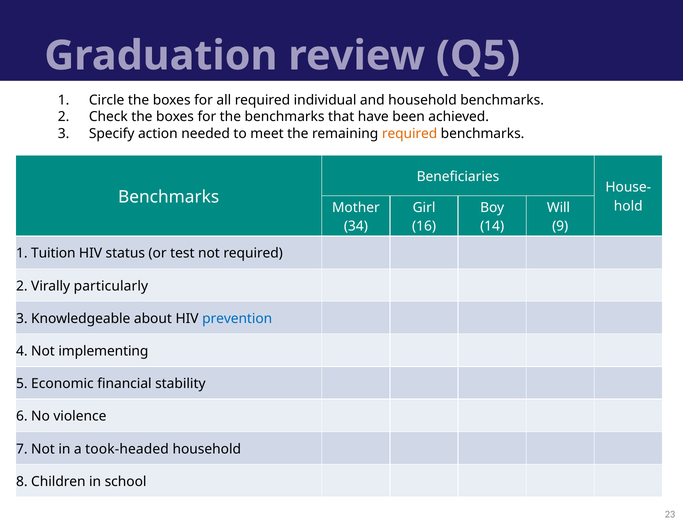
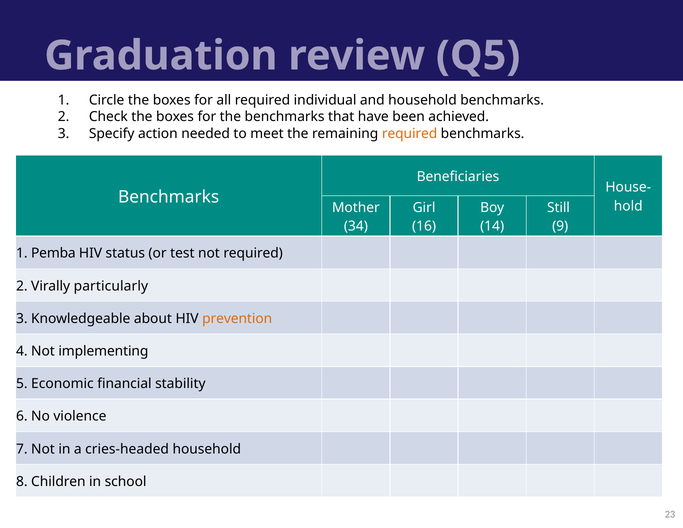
Will: Will -> Still
Tuition: Tuition -> Pemba
prevention colour: blue -> orange
took-headed: took-headed -> cries-headed
